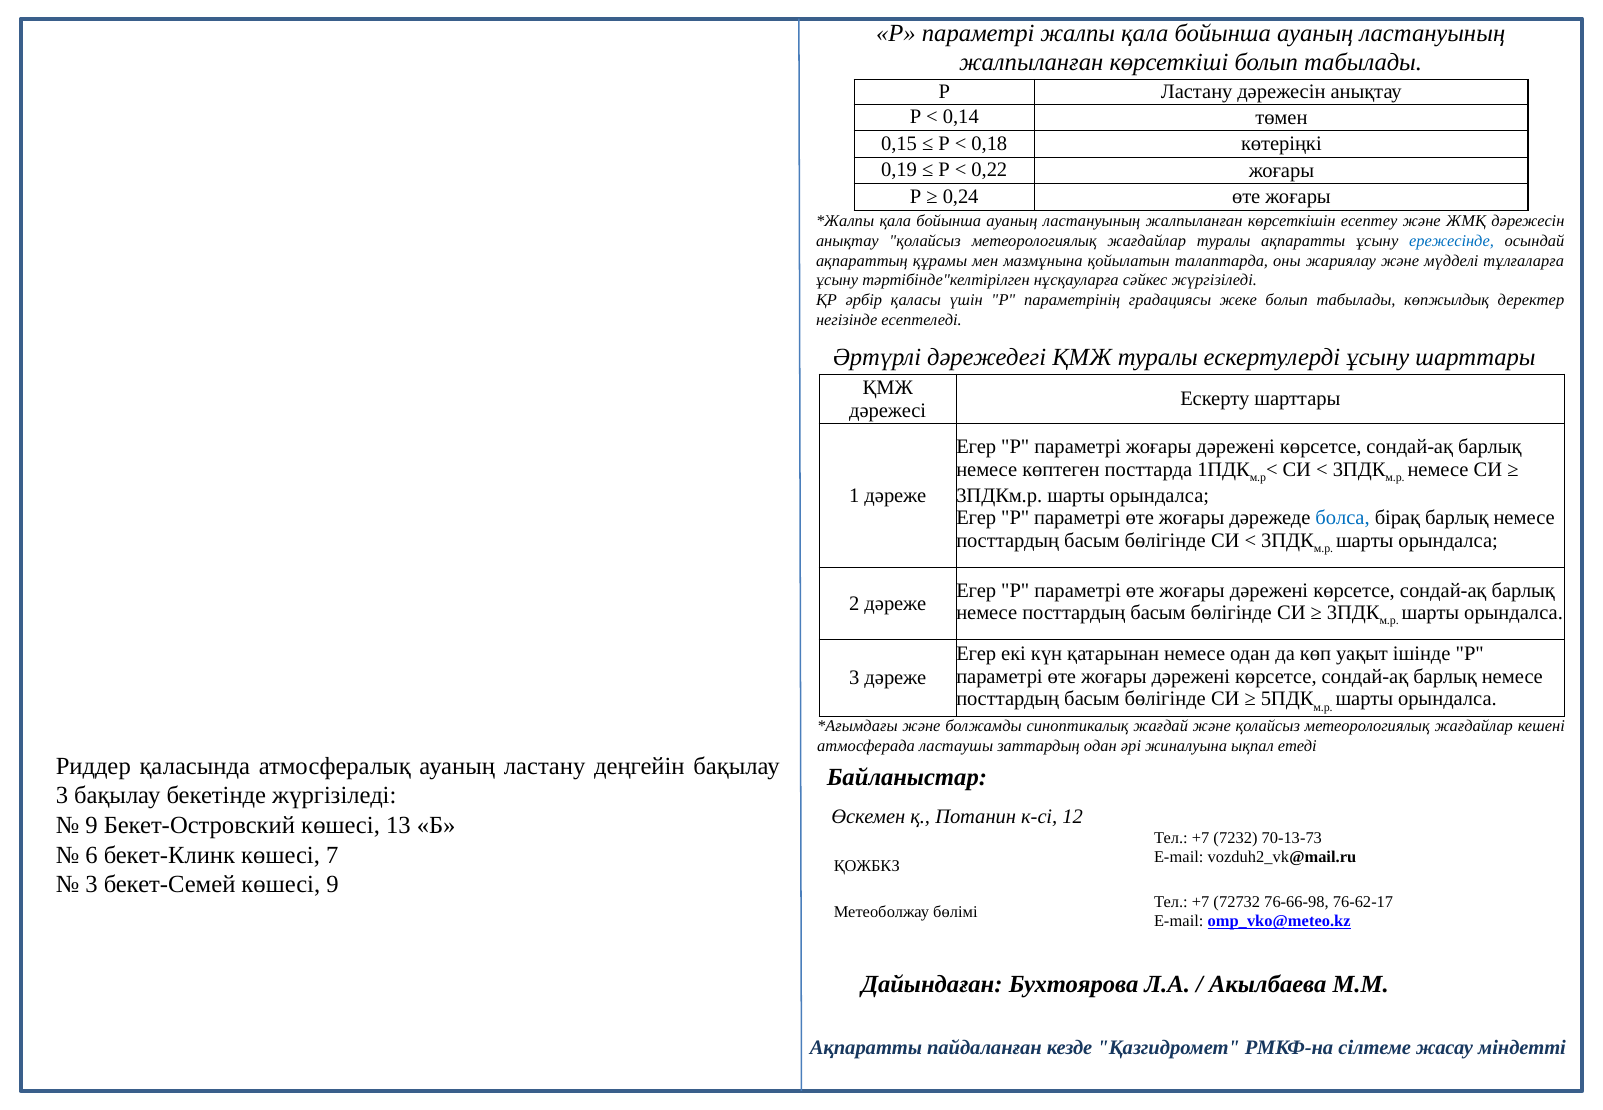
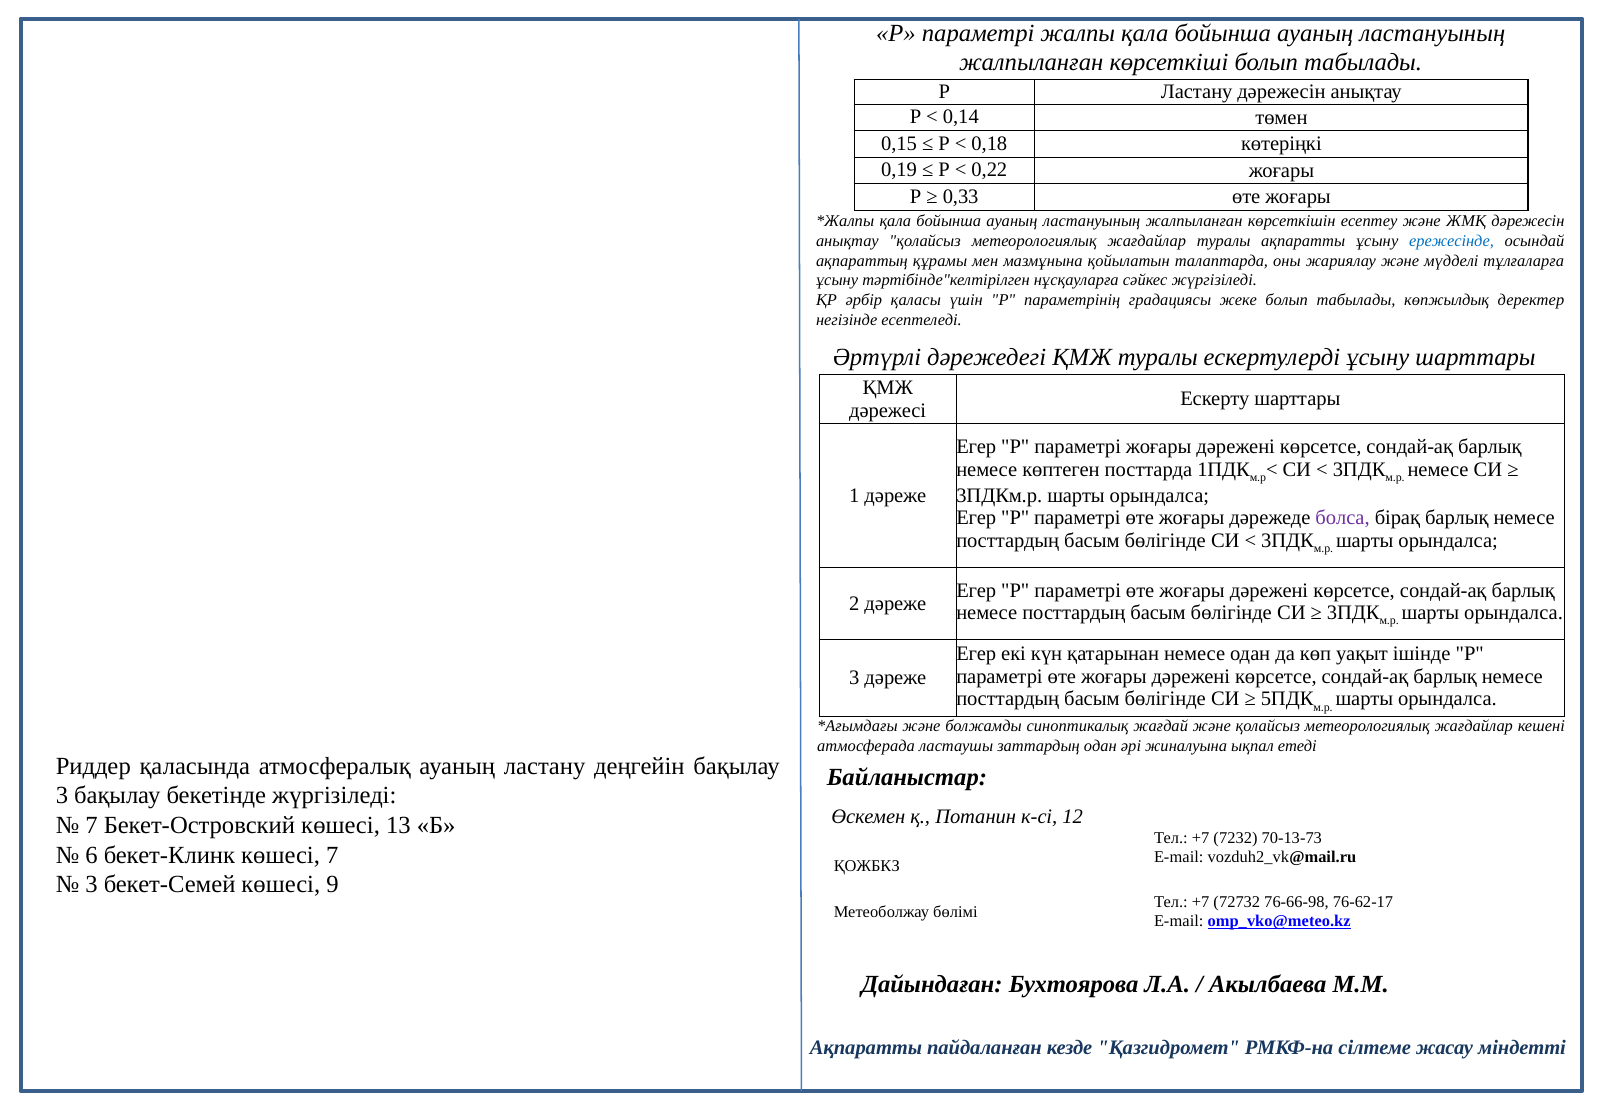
0,24: 0,24 -> 0,33
болса colour: blue -> purple
9 at (92, 825): 9 -> 7
